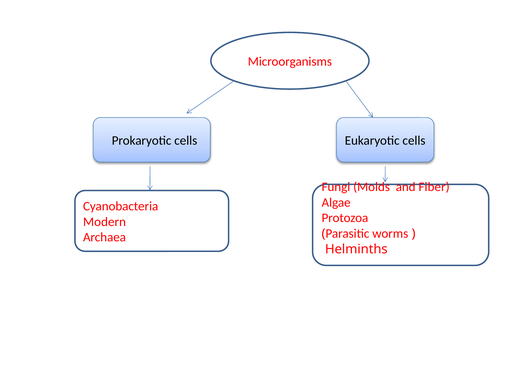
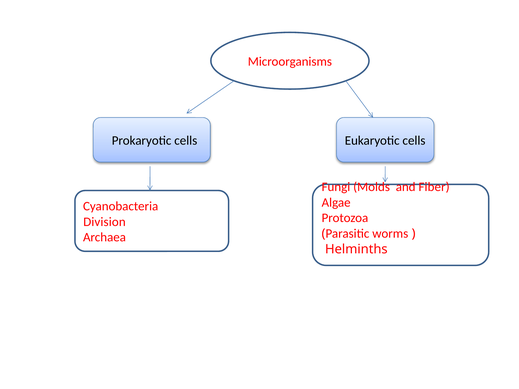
Modern: Modern -> Division
